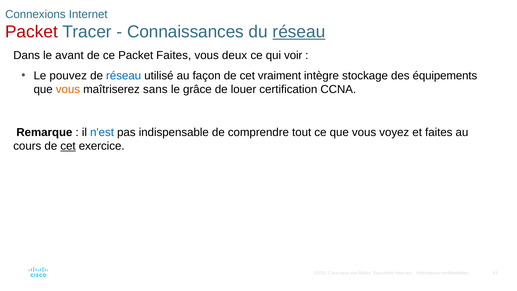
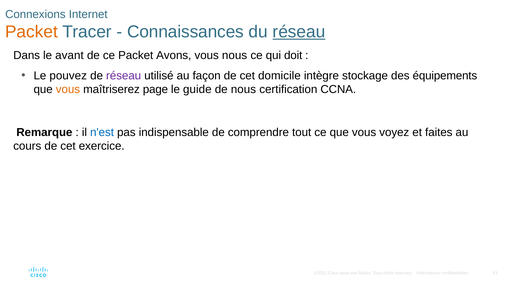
Packet at (31, 32) colour: red -> orange
Packet Faites: Faites -> Avons
vous deux: deux -> nous
voir: voir -> doit
réseau at (124, 76) colour: blue -> purple
vraiment: vraiment -> domicile
sans: sans -> page
grâce: grâce -> guide
de louer: louer -> nous
cet at (68, 146) underline: present -> none
